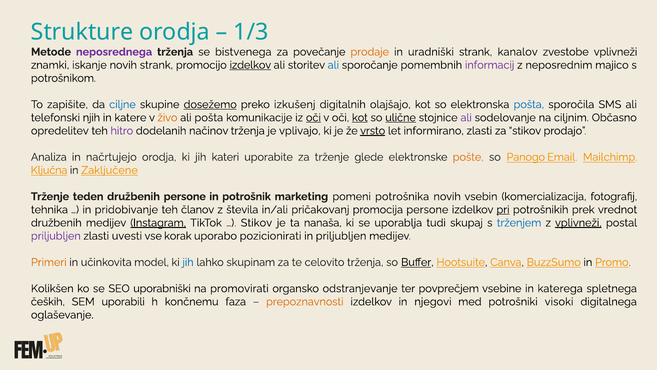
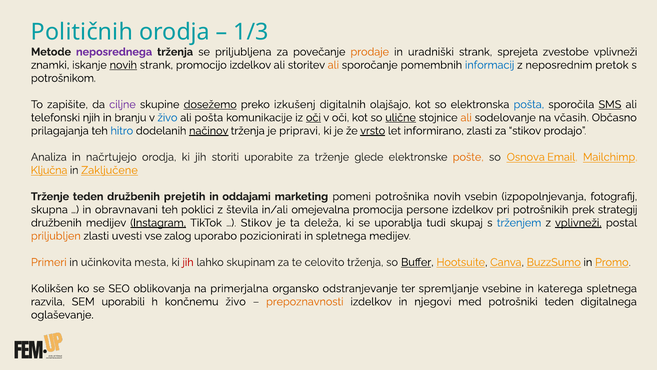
Strukture: Strukture -> Političnih
bistvenega: bistvenega -> priljubljena
kanalov: kanalov -> sprejeta
novih at (123, 65) underline: none -> present
izdelkov at (250, 65) underline: present -> none
ali at (333, 65) colour: blue -> orange
informacij colour: purple -> blue
majico: majico -> pretok
ciljne colour: blue -> purple
SMS underline: none -> present
katere: katere -> branju
živo at (167, 118) colour: orange -> blue
kot at (360, 118) underline: present -> none
ali at (466, 118) colour: purple -> orange
ciljnim: ciljnim -> včasih
opredelitev: opredelitev -> prilagajanja
hitro colour: purple -> blue
načinov underline: none -> present
vplivajo: vplivajo -> pripravi
kateri: kateri -> storiti
Panogo: Panogo -> Osnova
družbenih persone: persone -> prejetih
potrošnik: potrošnik -> oddajami
komercializacija: komercializacija -> izpopolnjevanja
tehnika: tehnika -> skupna
pridobivanje: pridobivanje -> obravnavani
članov: članov -> poklici
pričakovanj: pričakovanj -> omejevalna
pri underline: present -> none
vrednot: vrednot -> strategij
nanaša: nanaša -> deleža
priljubljen at (56, 236) colour: purple -> orange
korak: korak -> zalog
in priljubljen: priljubljen -> spletnega
model: model -> mesta
jih at (188, 262) colour: blue -> red
uporabniški: uporabniški -> oblikovanja
promovirati: promovirati -> primerjalna
povprečjem: povprečjem -> spremljanje
čeških: čeških -> razvila
končnemu faza: faza -> živo
potrošniki visoki: visoki -> teden
